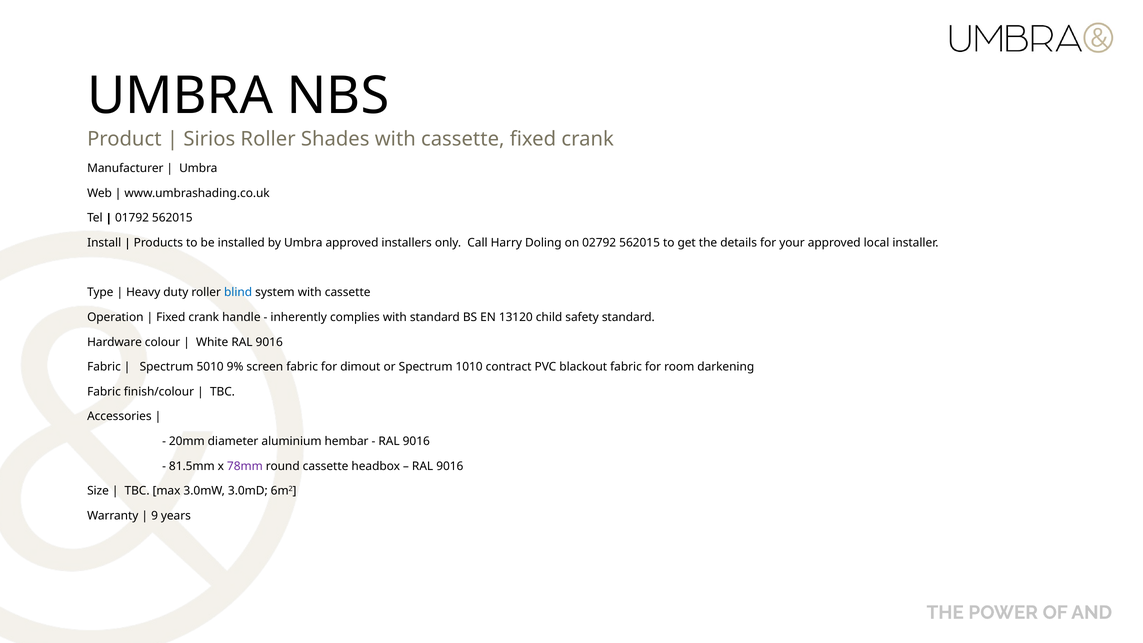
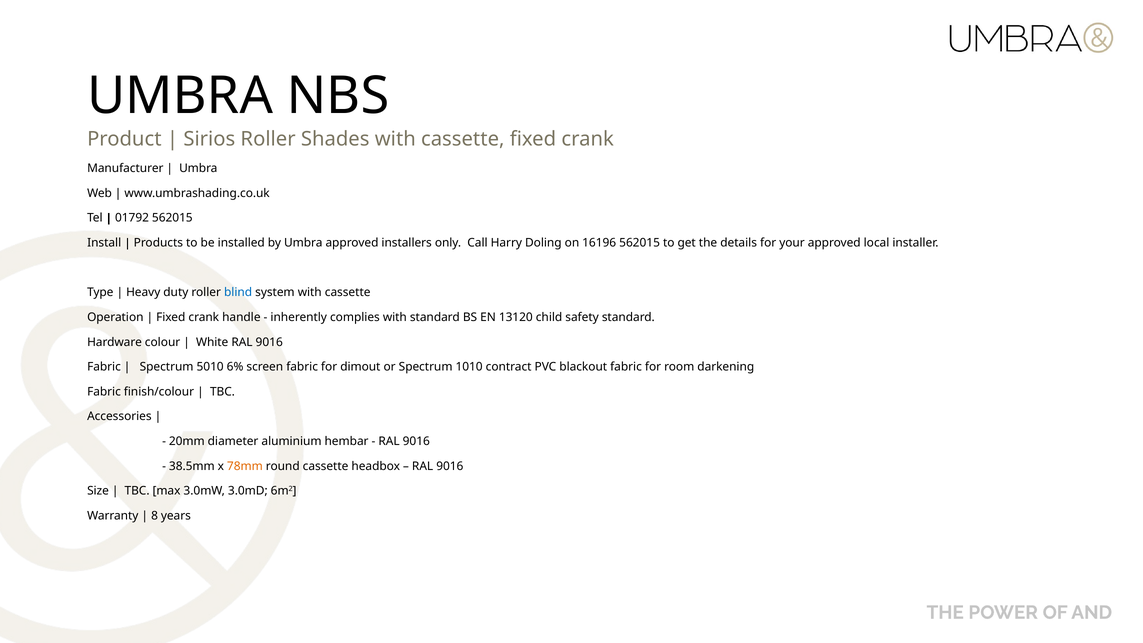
02792: 02792 -> 16196
9%: 9% -> 6%
81.5mm: 81.5mm -> 38.5mm
78mm colour: purple -> orange
9: 9 -> 8
